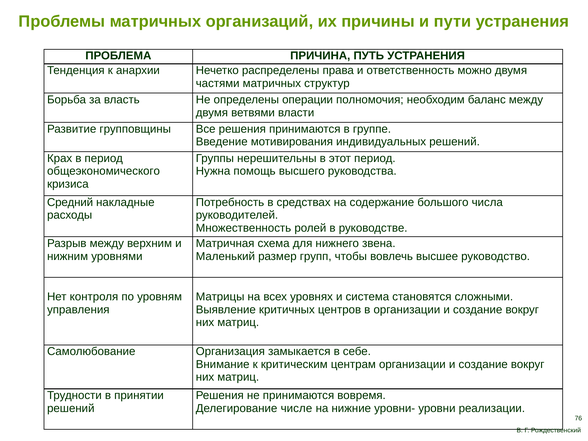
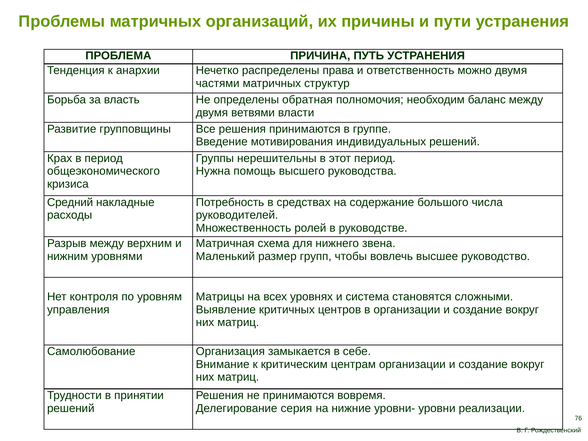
операции: операции -> обратная
числе: числе -> серия
